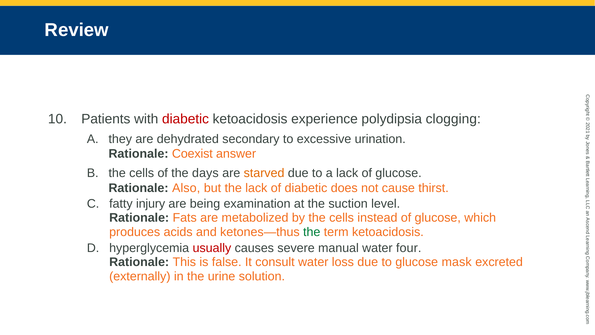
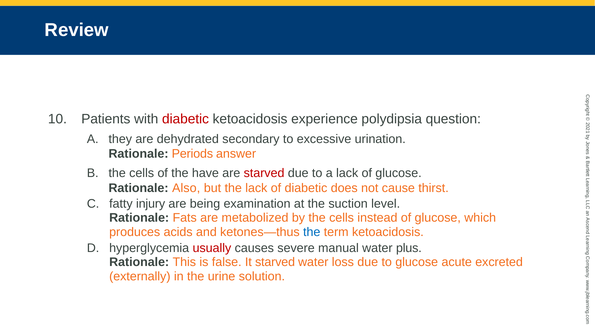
clogging: clogging -> question
Coexist: Coexist -> Periods
days: days -> have
starved at (264, 173) colour: orange -> red
the at (312, 232) colour: green -> blue
four: four -> plus
It consult: consult -> starved
mask: mask -> acute
